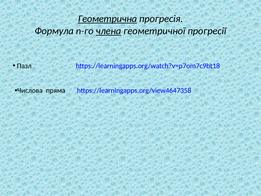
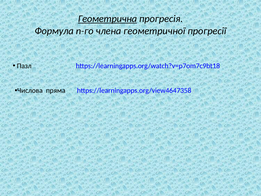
члена underline: present -> none
